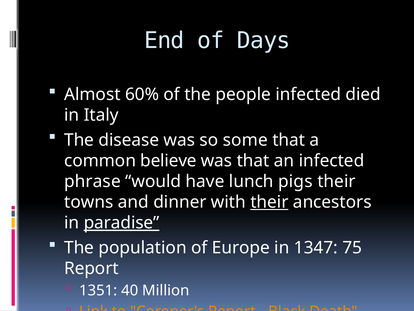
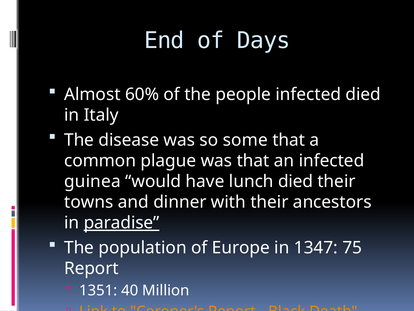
believe: believe -> plague
phrase: phrase -> guinea
lunch pigs: pigs -> died
their at (269, 202) underline: present -> none
